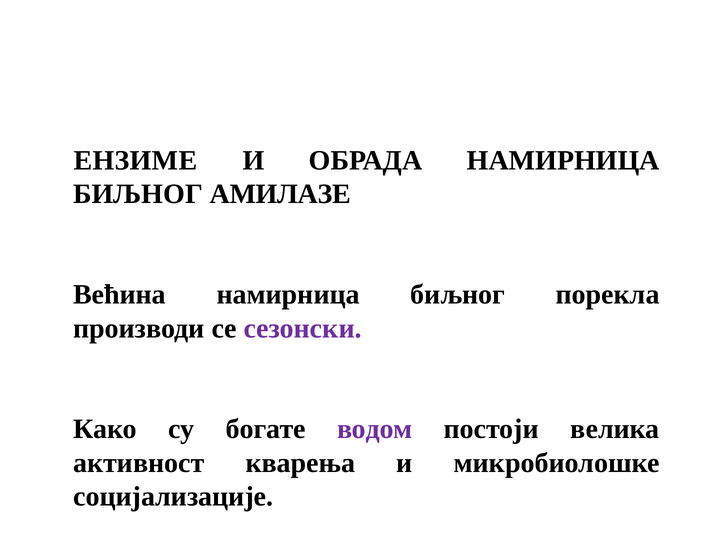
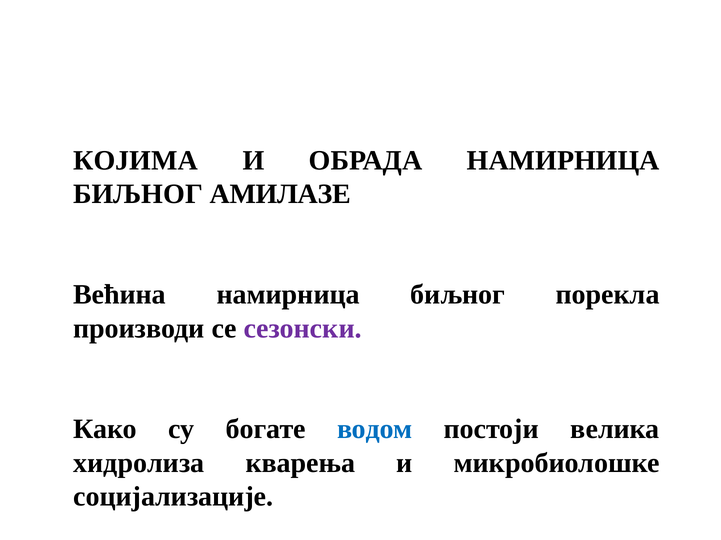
ЕНЗИМЕ: ЕНЗИМЕ -> КОЈИМА
водом colour: purple -> blue
активност: активност -> хидролиза
